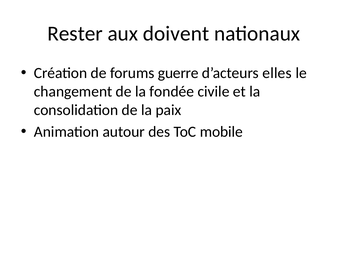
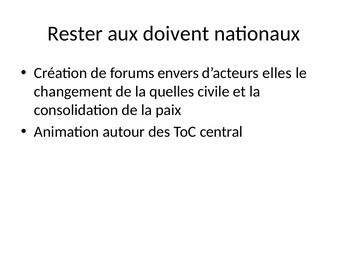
guerre: guerre -> envers
fondée: fondée -> quelles
mobile: mobile -> central
